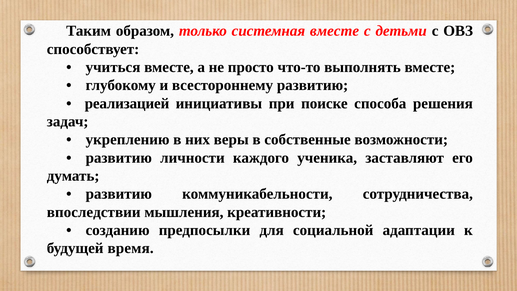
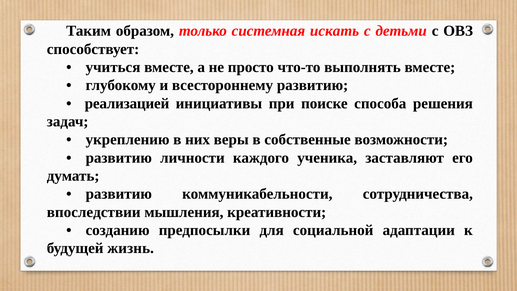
системная вместе: вместе -> искать
время: время -> жизнь
